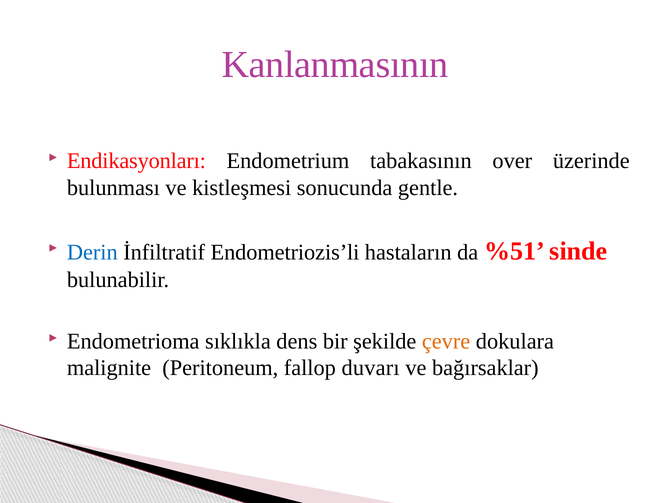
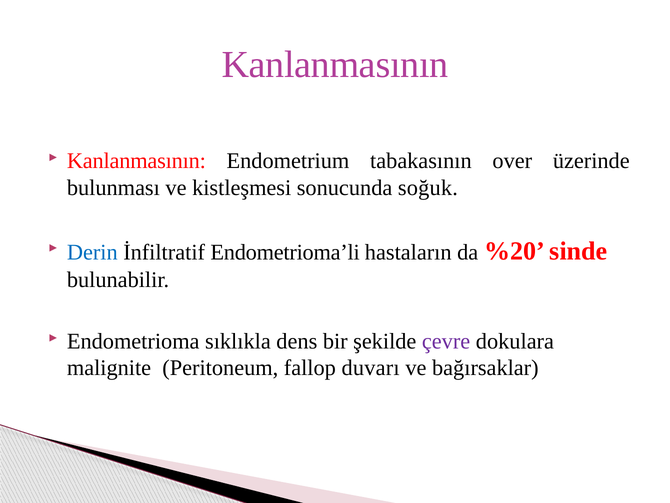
Endikasyonları at (136, 161): Endikasyonları -> Kanlanmasının
gentle: gentle -> soğuk
Endometriozis’li: Endometriozis’li -> Endometrioma’li
%51: %51 -> %20
çevre colour: orange -> purple
